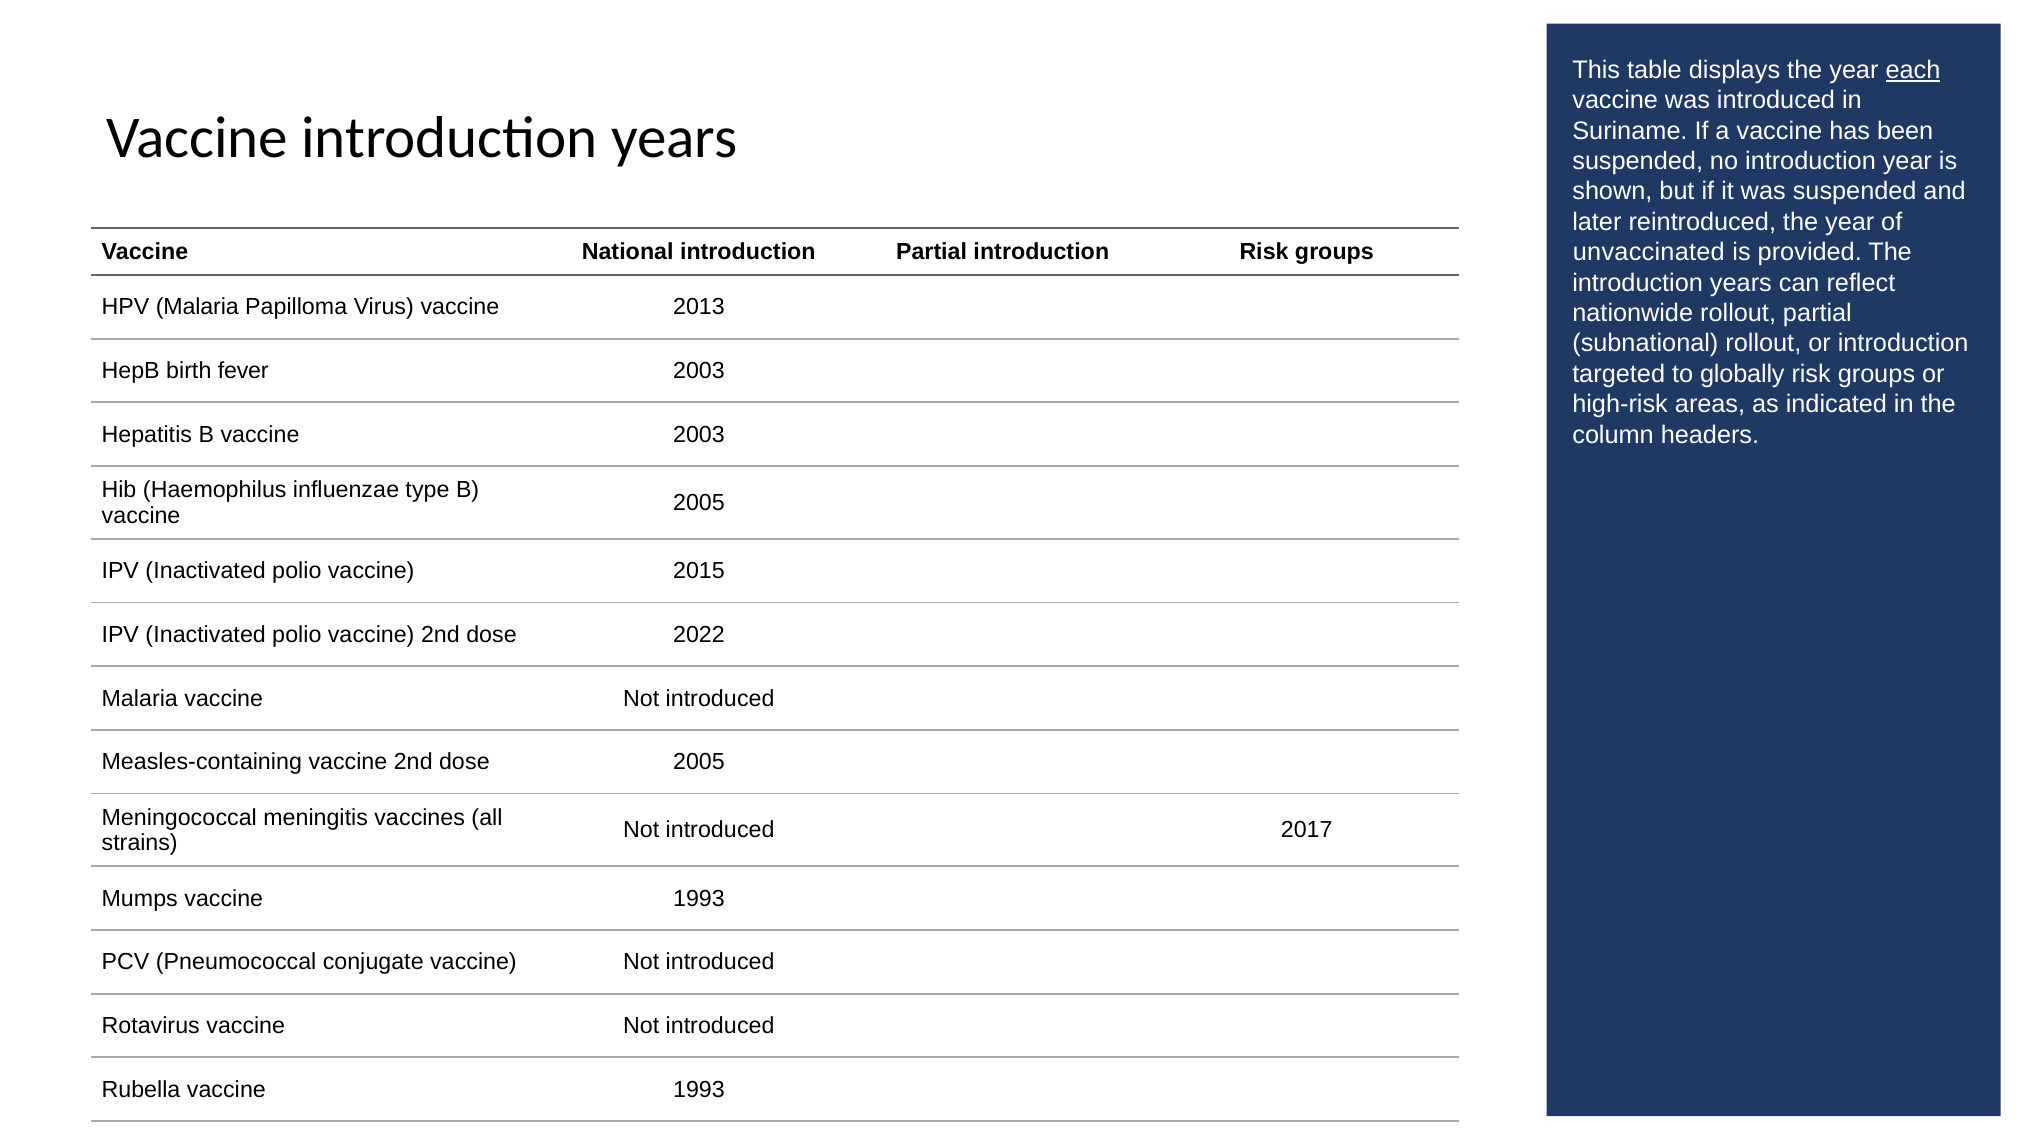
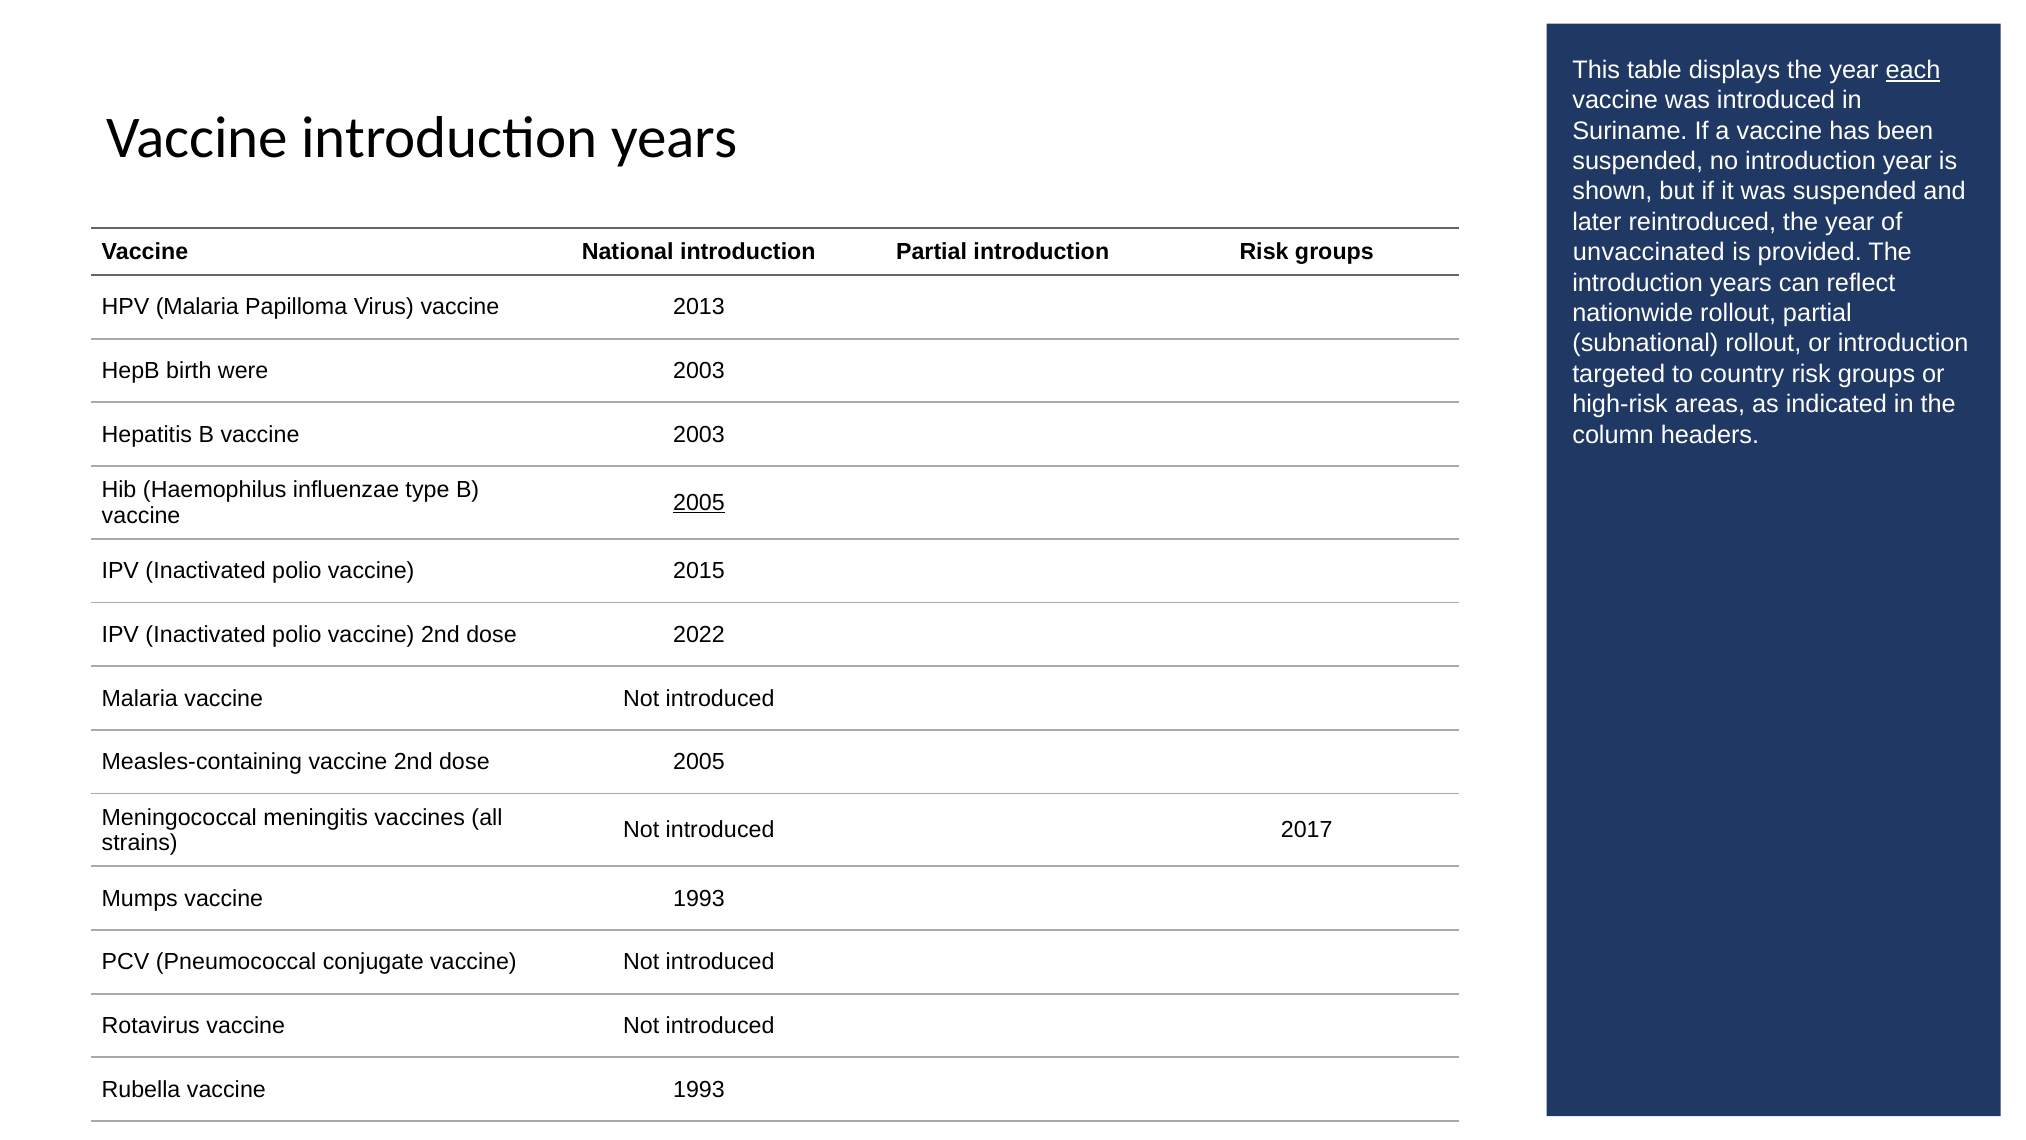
birth fever: fever -> were
globally: globally -> country
2005 at (699, 503) underline: none -> present
